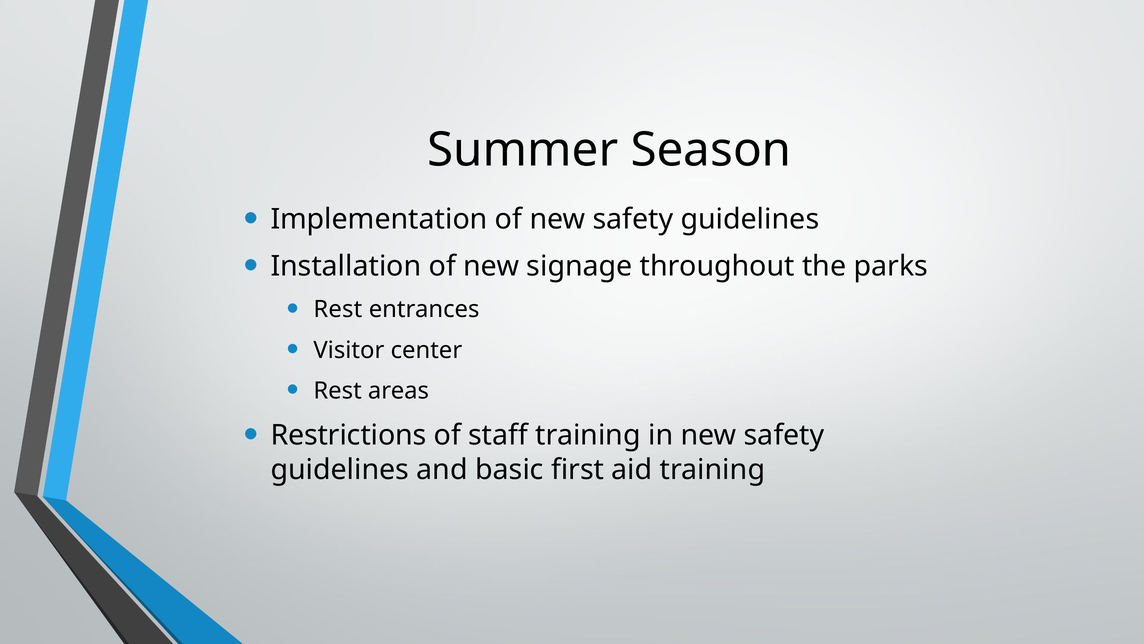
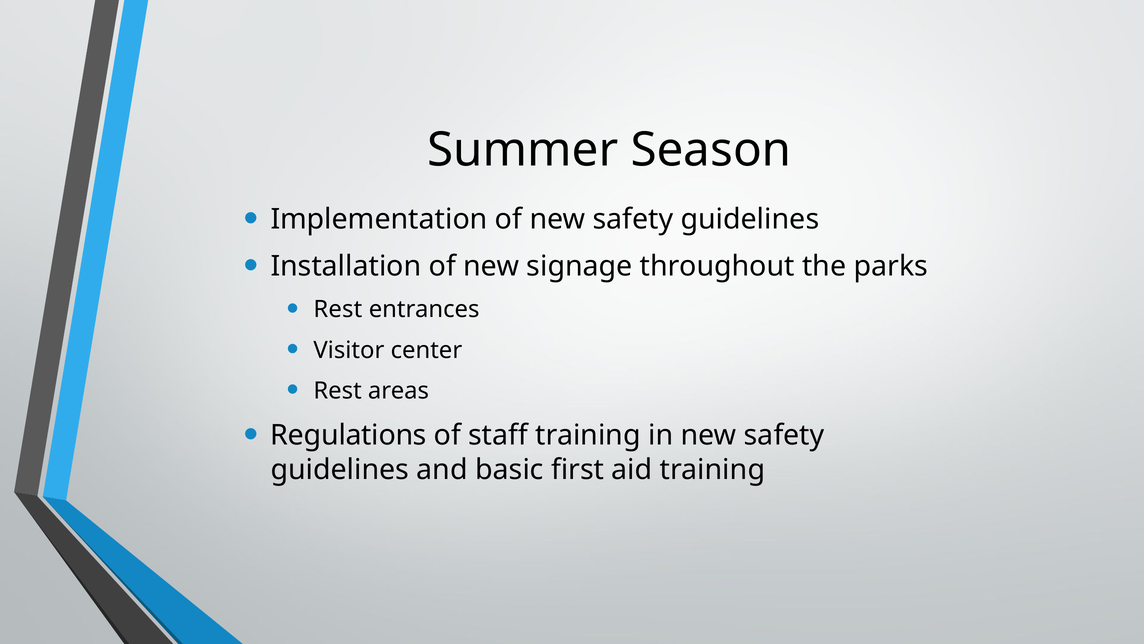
Restrictions: Restrictions -> Regulations
